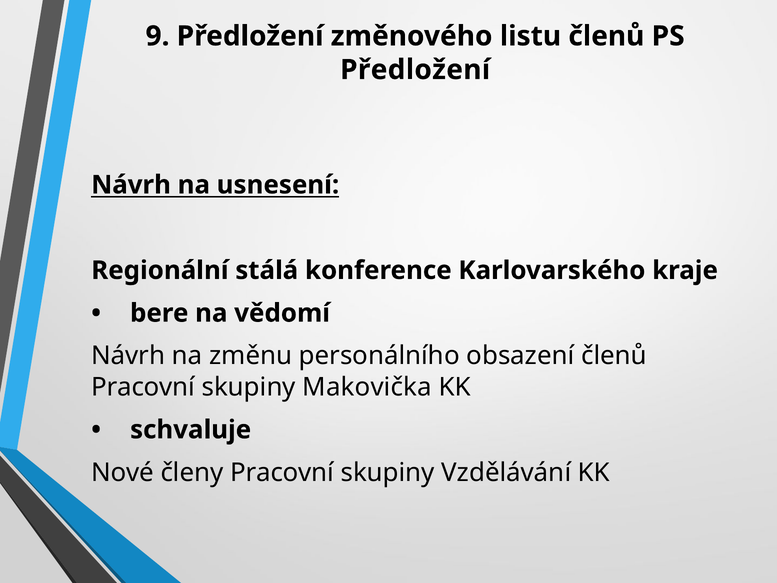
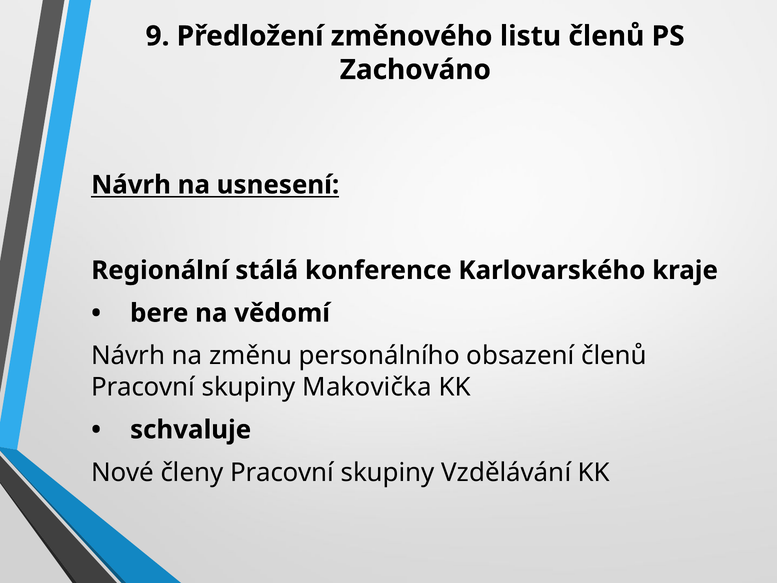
Předložení at (415, 70): Předložení -> Zachováno
